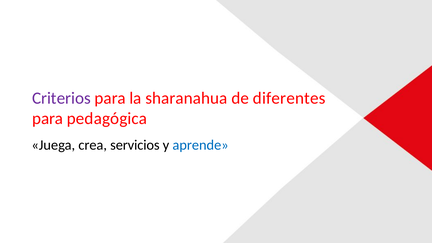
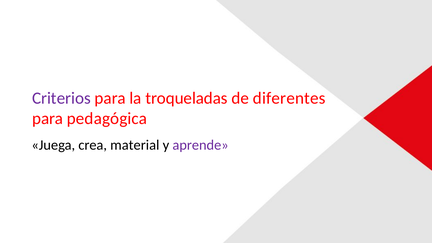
sharanahua: sharanahua -> troqueladas
servicios: servicios -> material
aprende colour: blue -> purple
